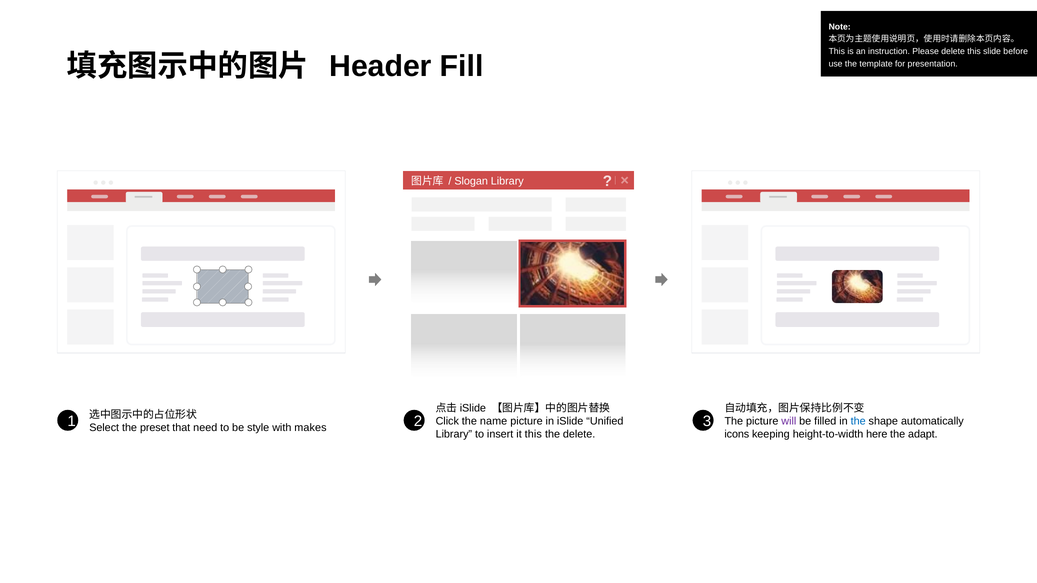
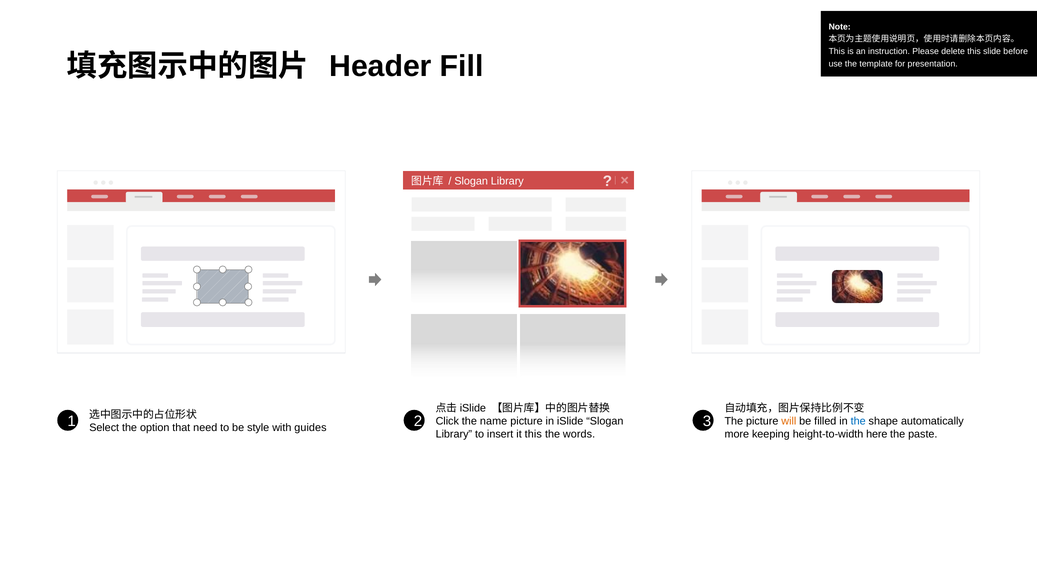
iSlide Unified: Unified -> Slogan
will colour: purple -> orange
preset: preset -> option
makes: makes -> guides
the delete: delete -> words
icons: icons -> more
adapt: adapt -> paste
